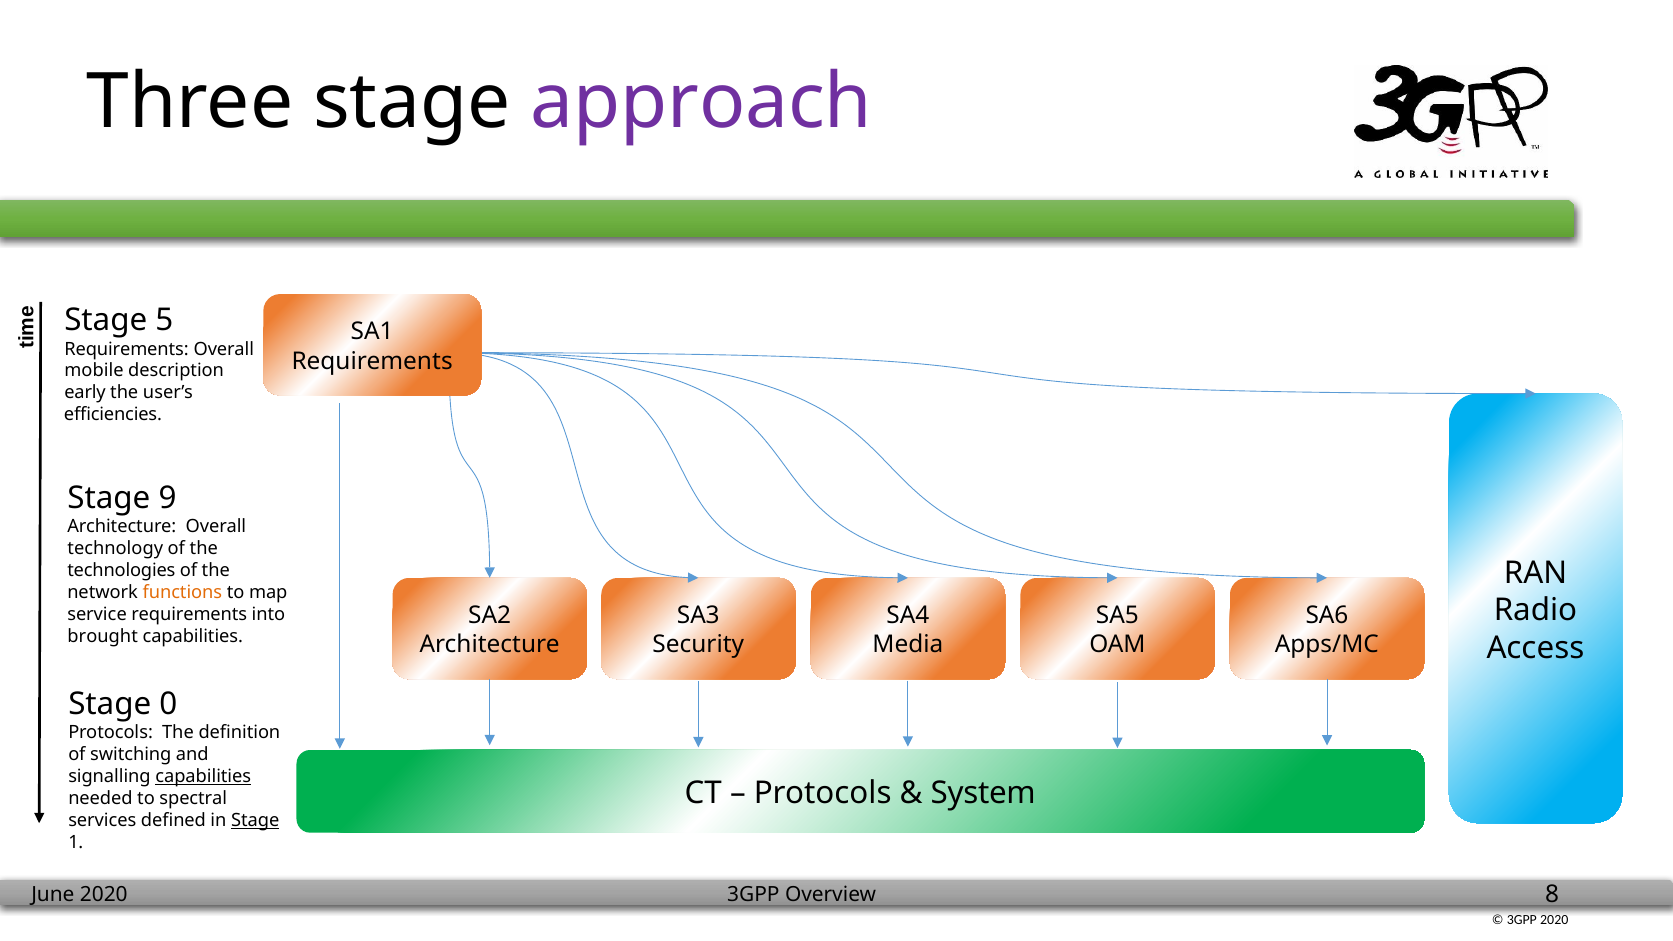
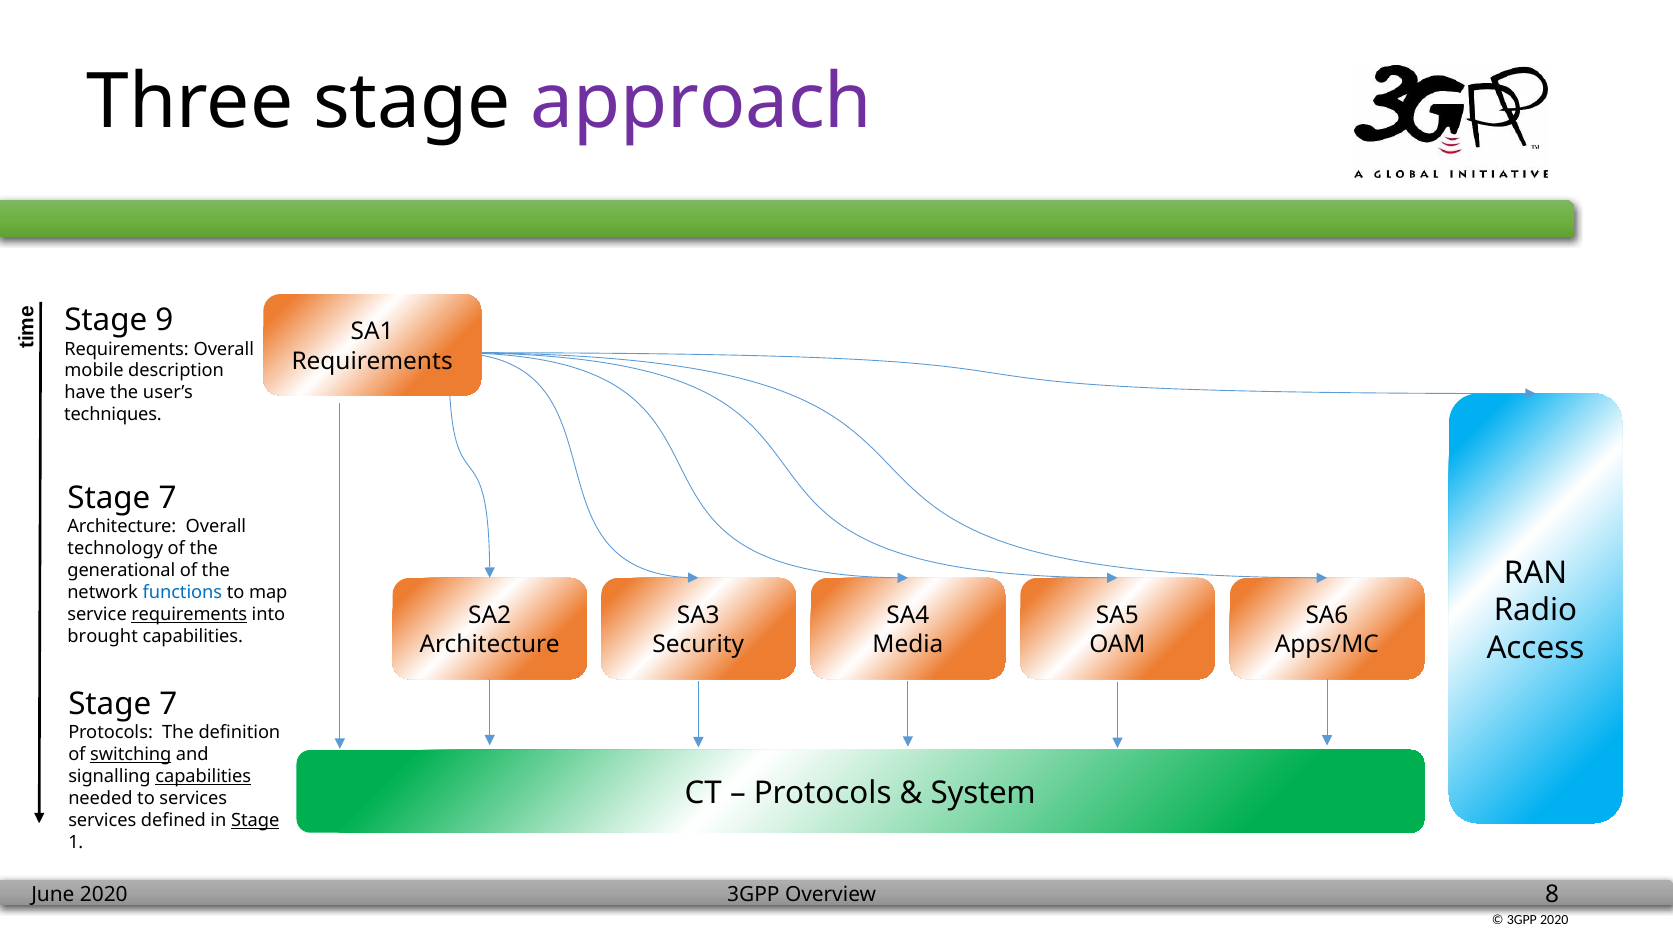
5: 5 -> 9
early: early -> have
efficiencies: efficiencies -> techniques
9 at (168, 498): 9 -> 7
technologies: technologies -> generational
functions colour: orange -> blue
requirements at (189, 615) underline: none -> present
0 at (168, 704): 0 -> 7
switching underline: none -> present
to spectral: spectral -> services
